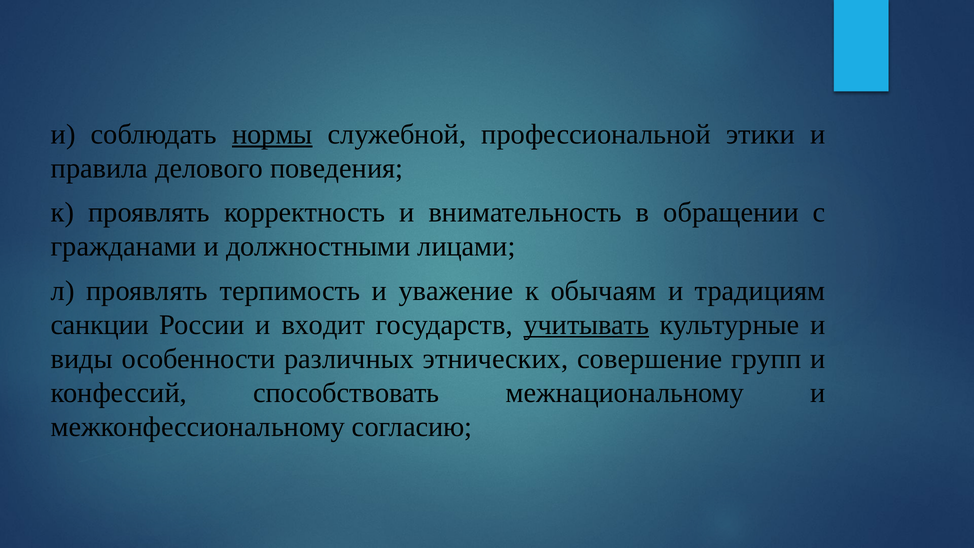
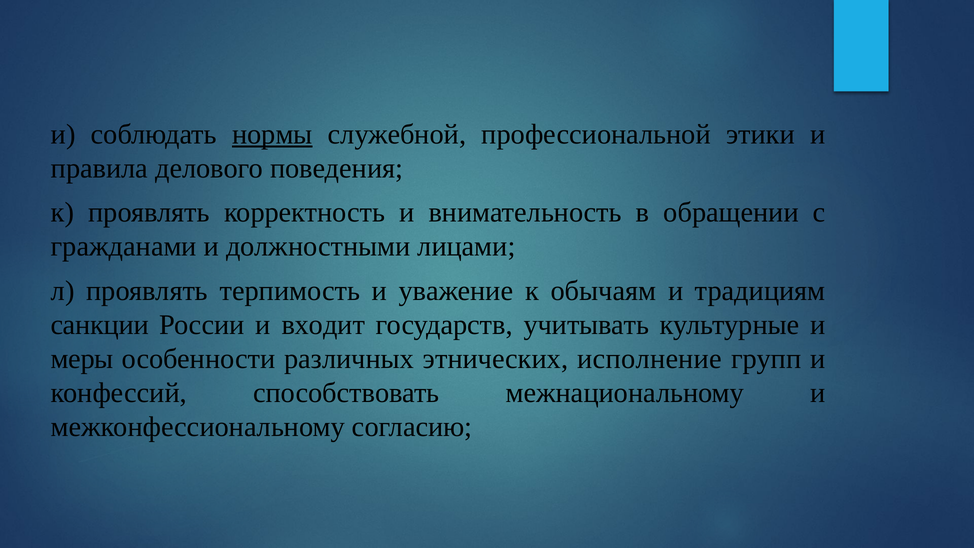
учитывать underline: present -> none
виды: виды -> меры
совершение: совершение -> исполнение
